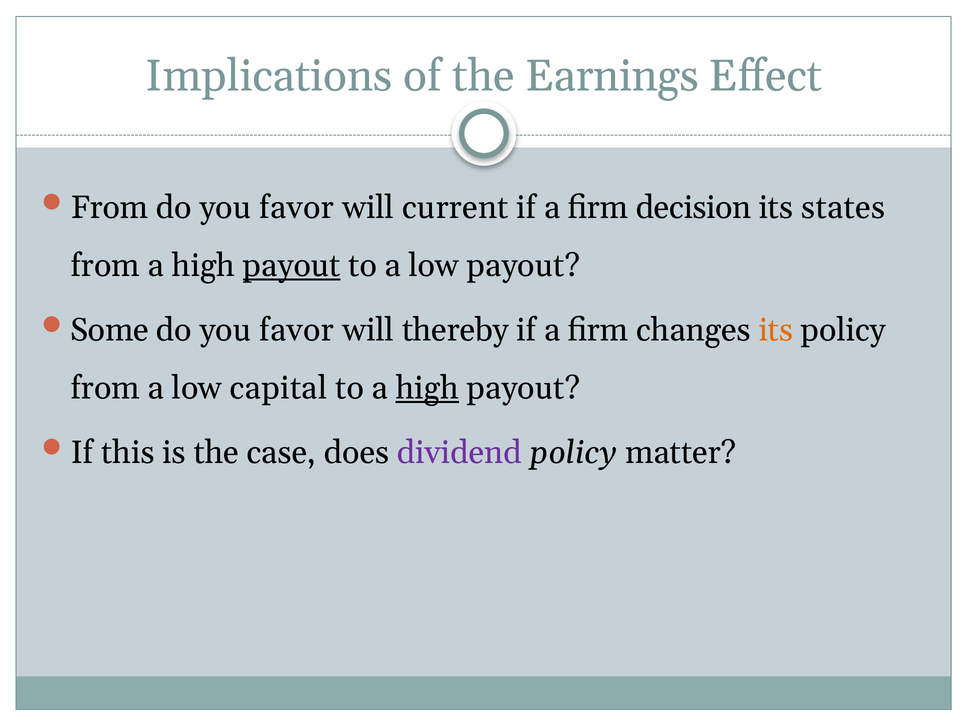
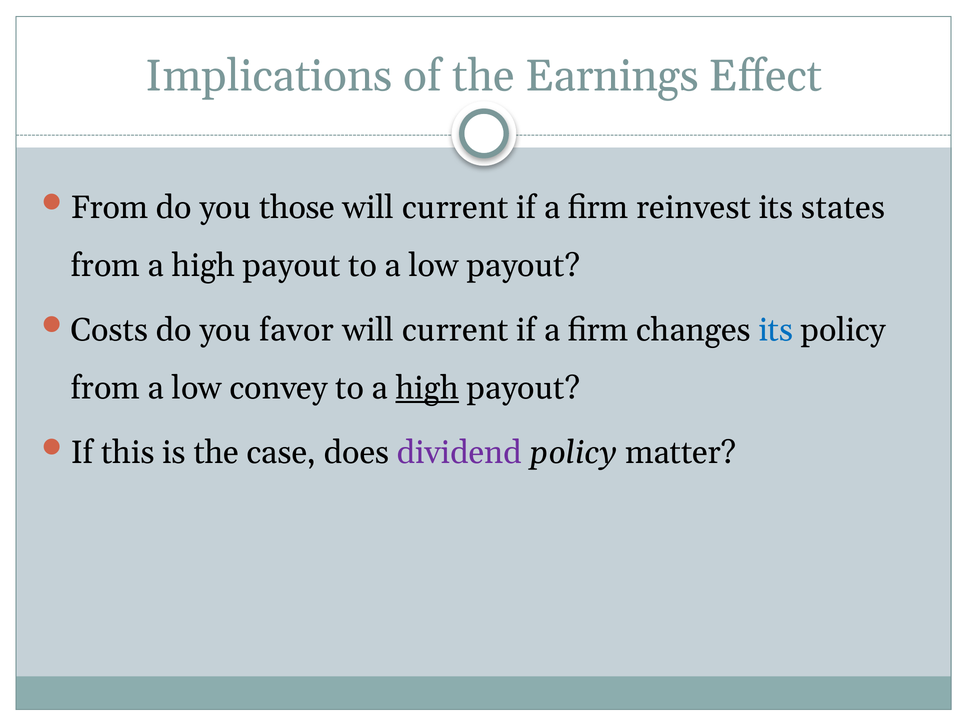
favor at (297, 207): favor -> those
decision: decision -> reinvest
payout at (292, 265) underline: present -> none
Some: Some -> Costs
thereby at (455, 330): thereby -> current
its at (776, 330) colour: orange -> blue
capital: capital -> convey
